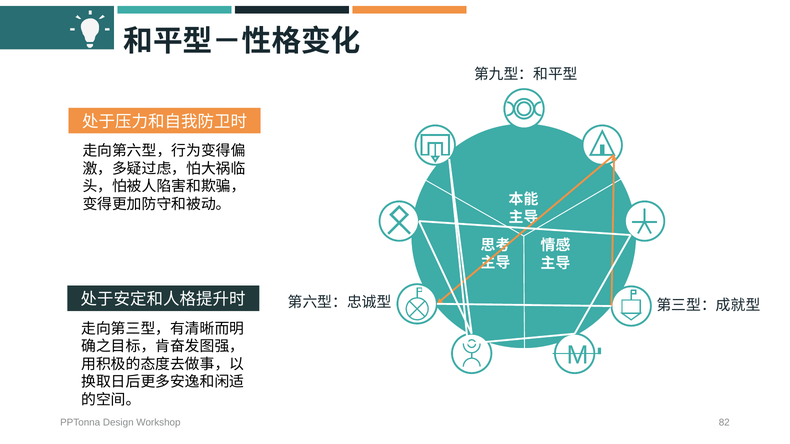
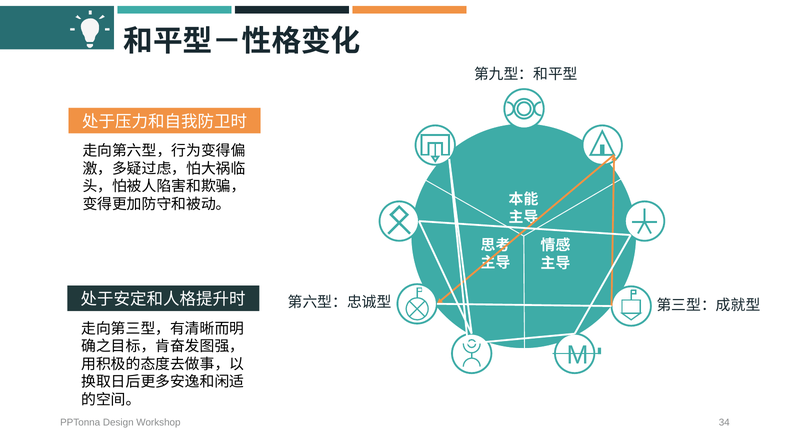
82: 82 -> 34
